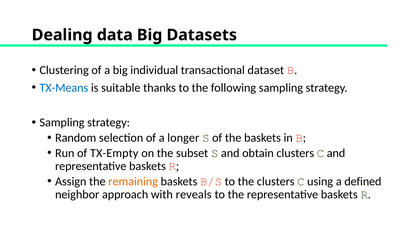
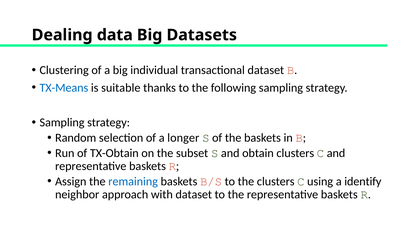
TX-Empty: TX-Empty -> TX-Obtain
remaining colour: orange -> blue
defined: defined -> identify
with reveals: reveals -> dataset
